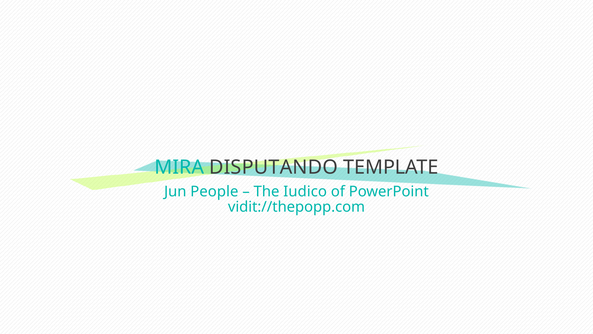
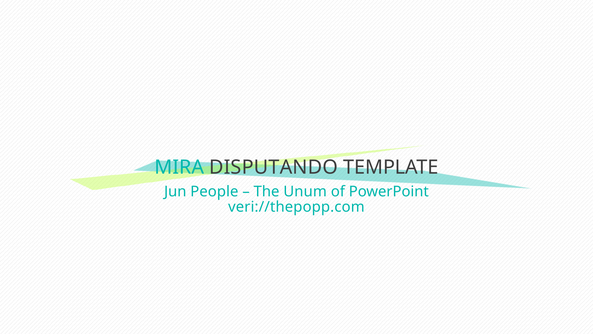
Iudico: Iudico -> Unum
vidit://thepopp.com: vidit://thepopp.com -> veri://thepopp.com
